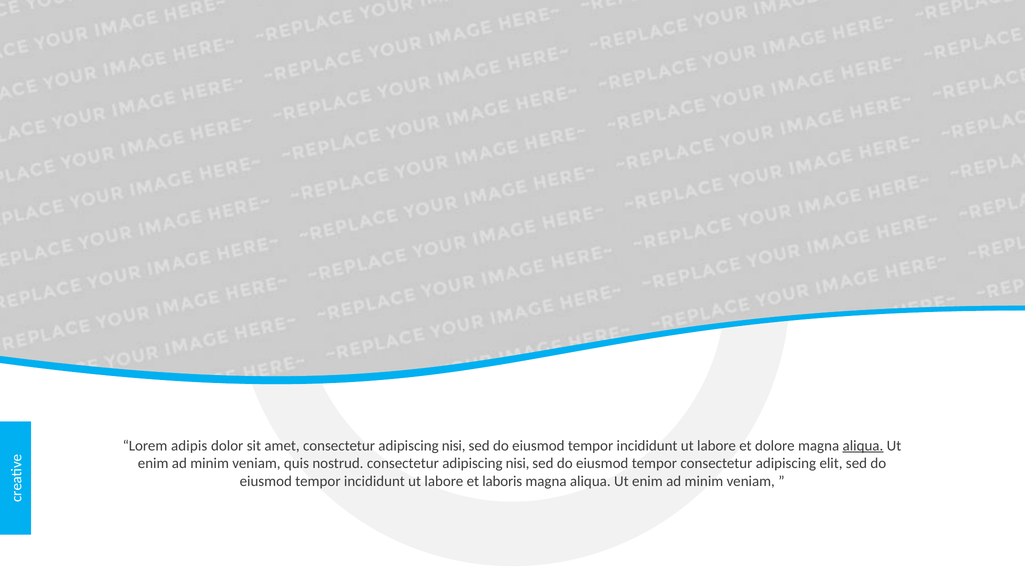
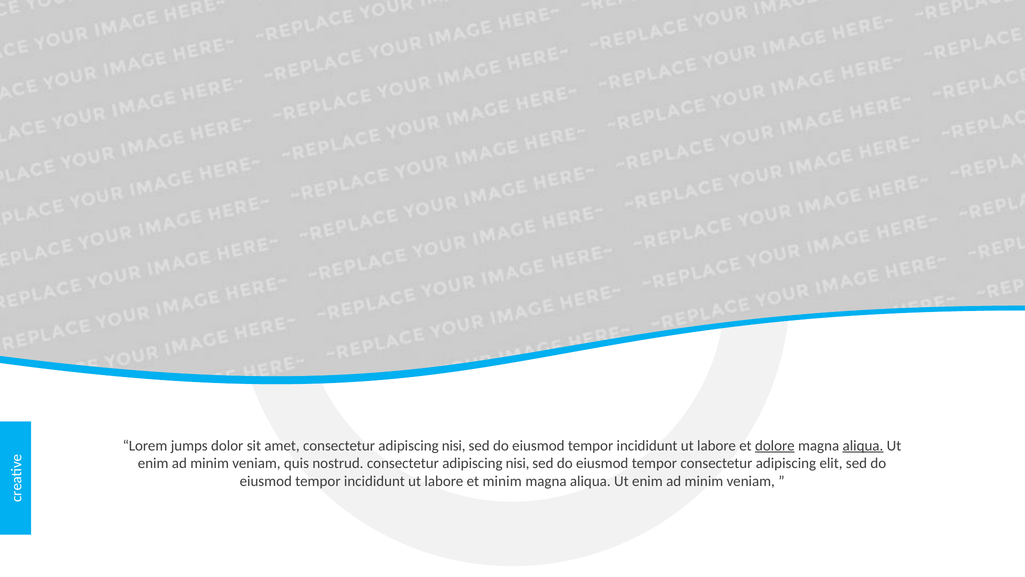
adipis: adipis -> jumps
dolore underline: none -> present
et laboris: laboris -> minim
